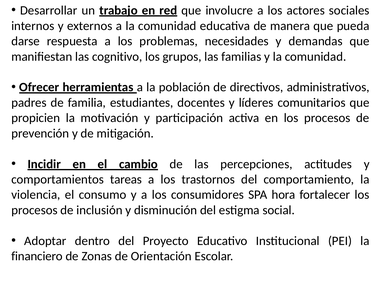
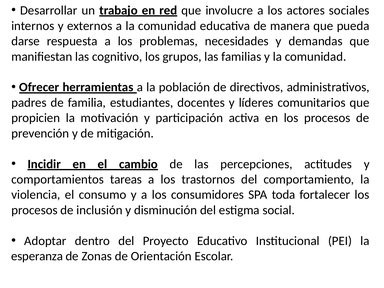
hora: hora -> toda
financiero: financiero -> esperanza
